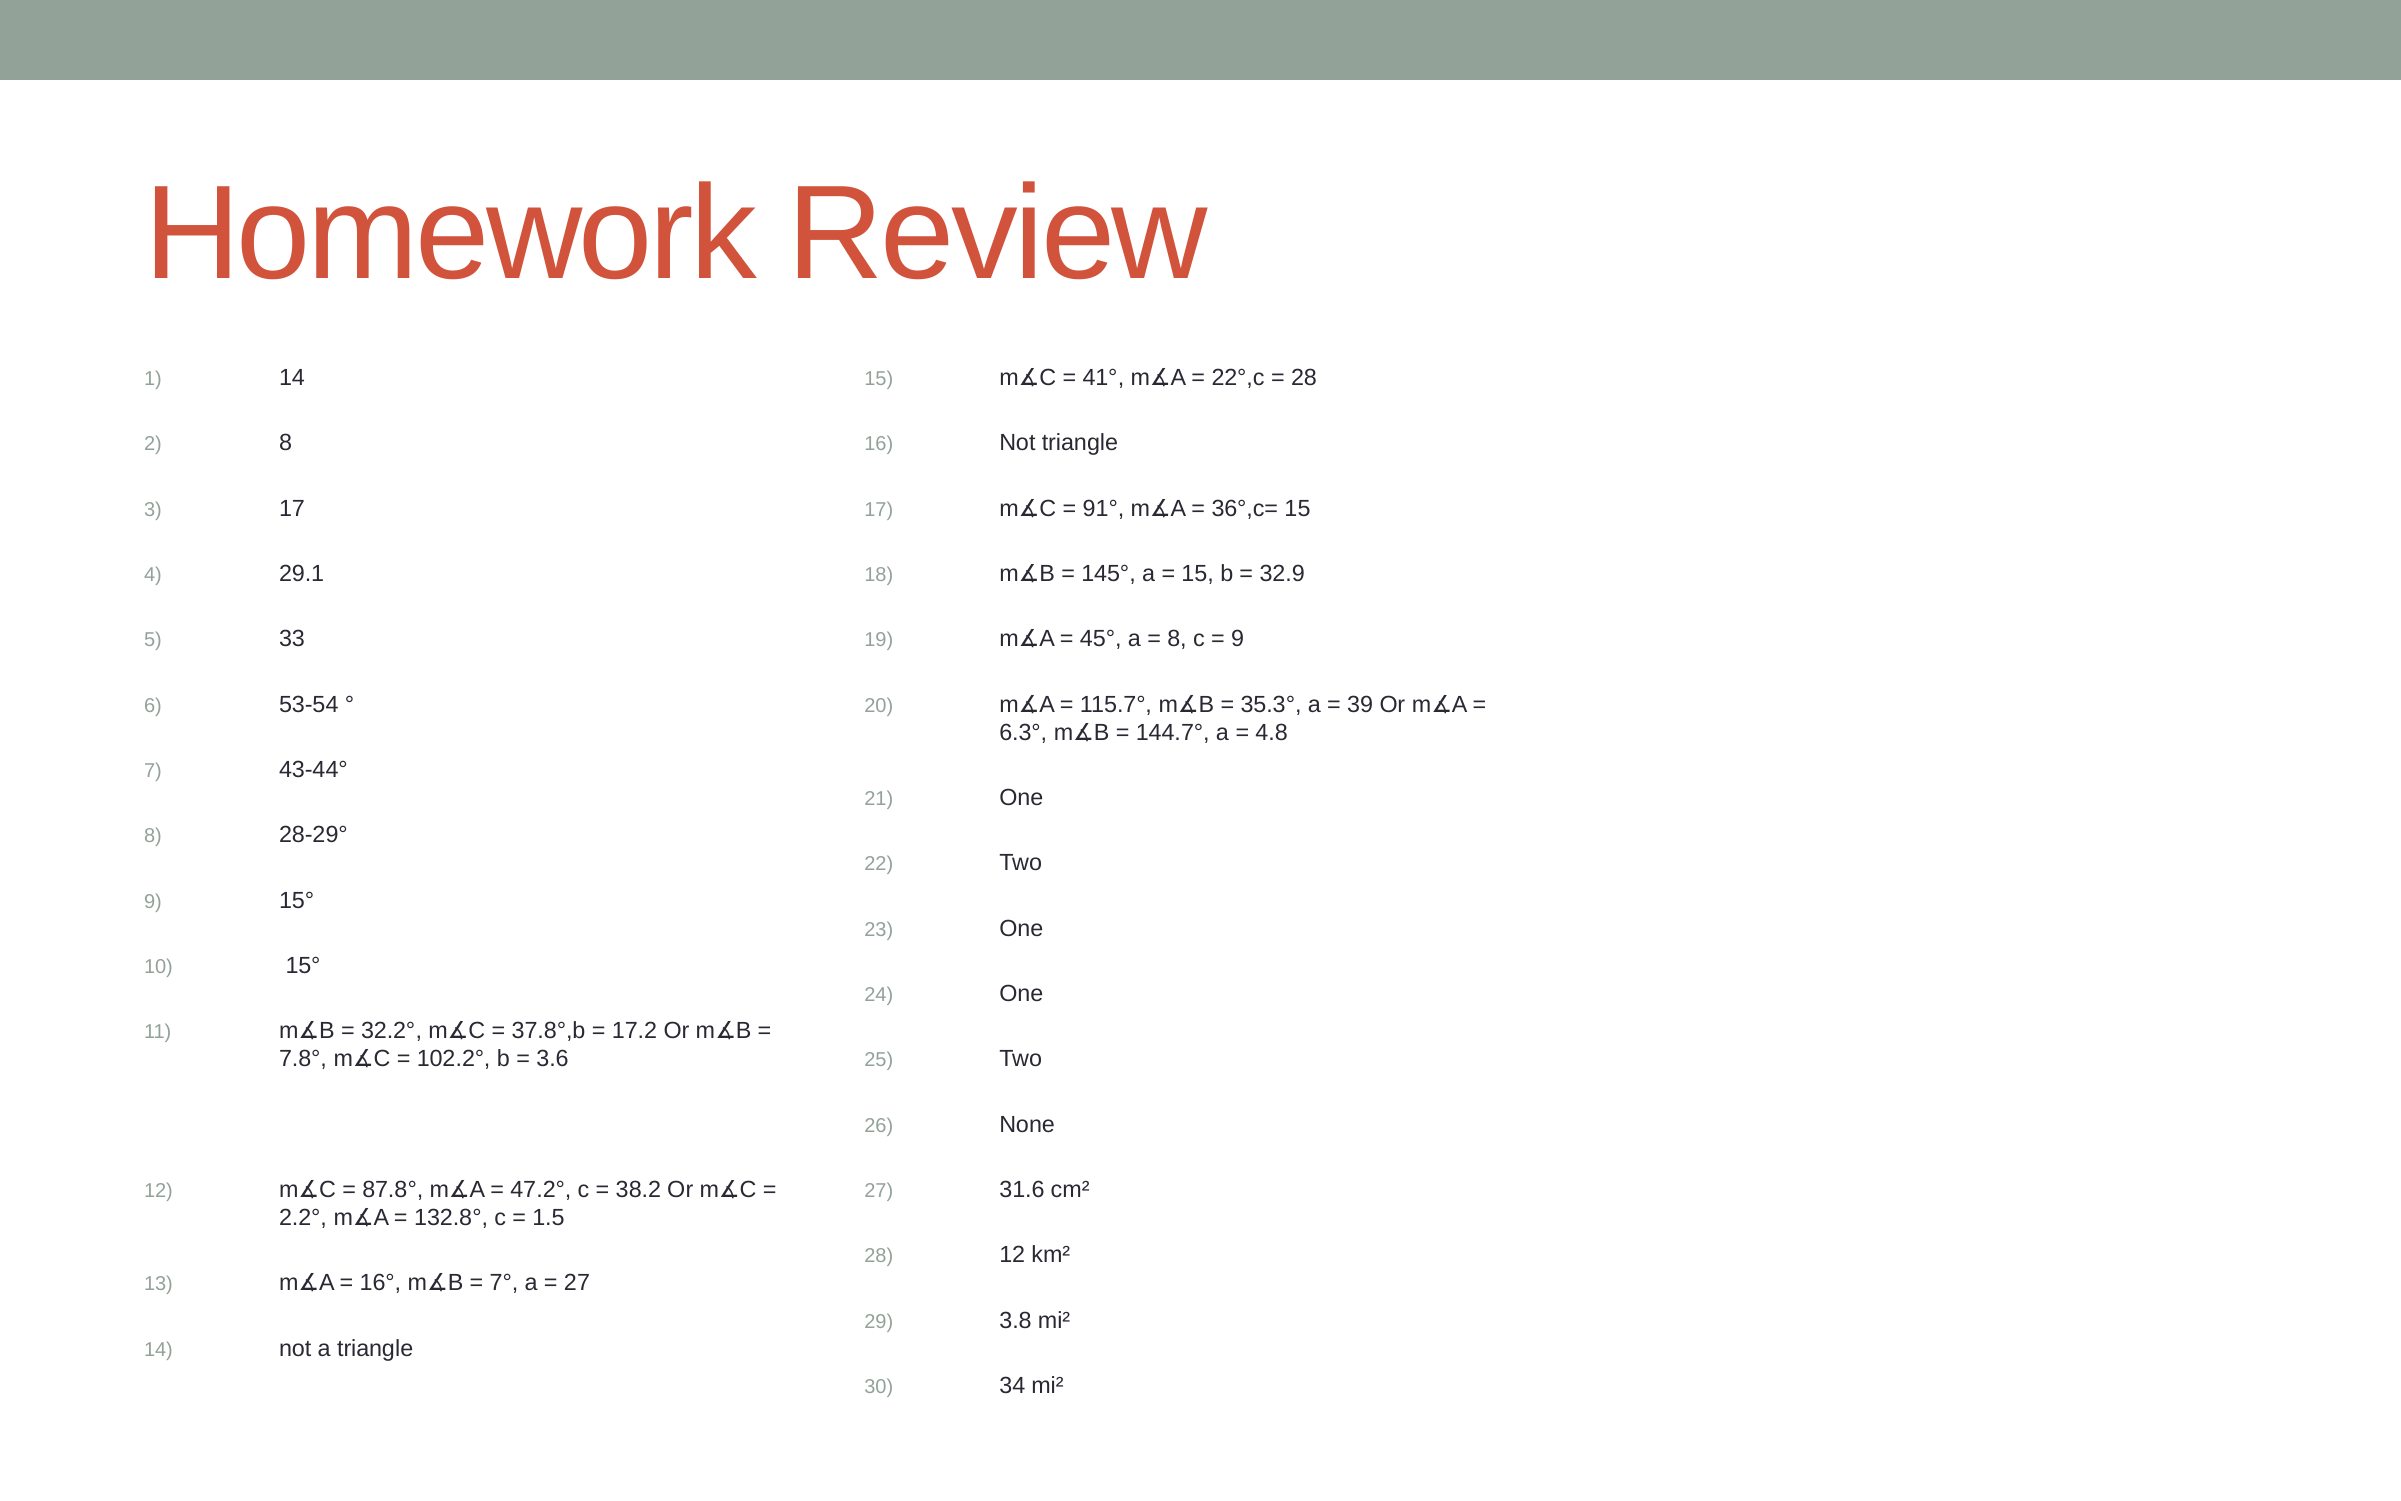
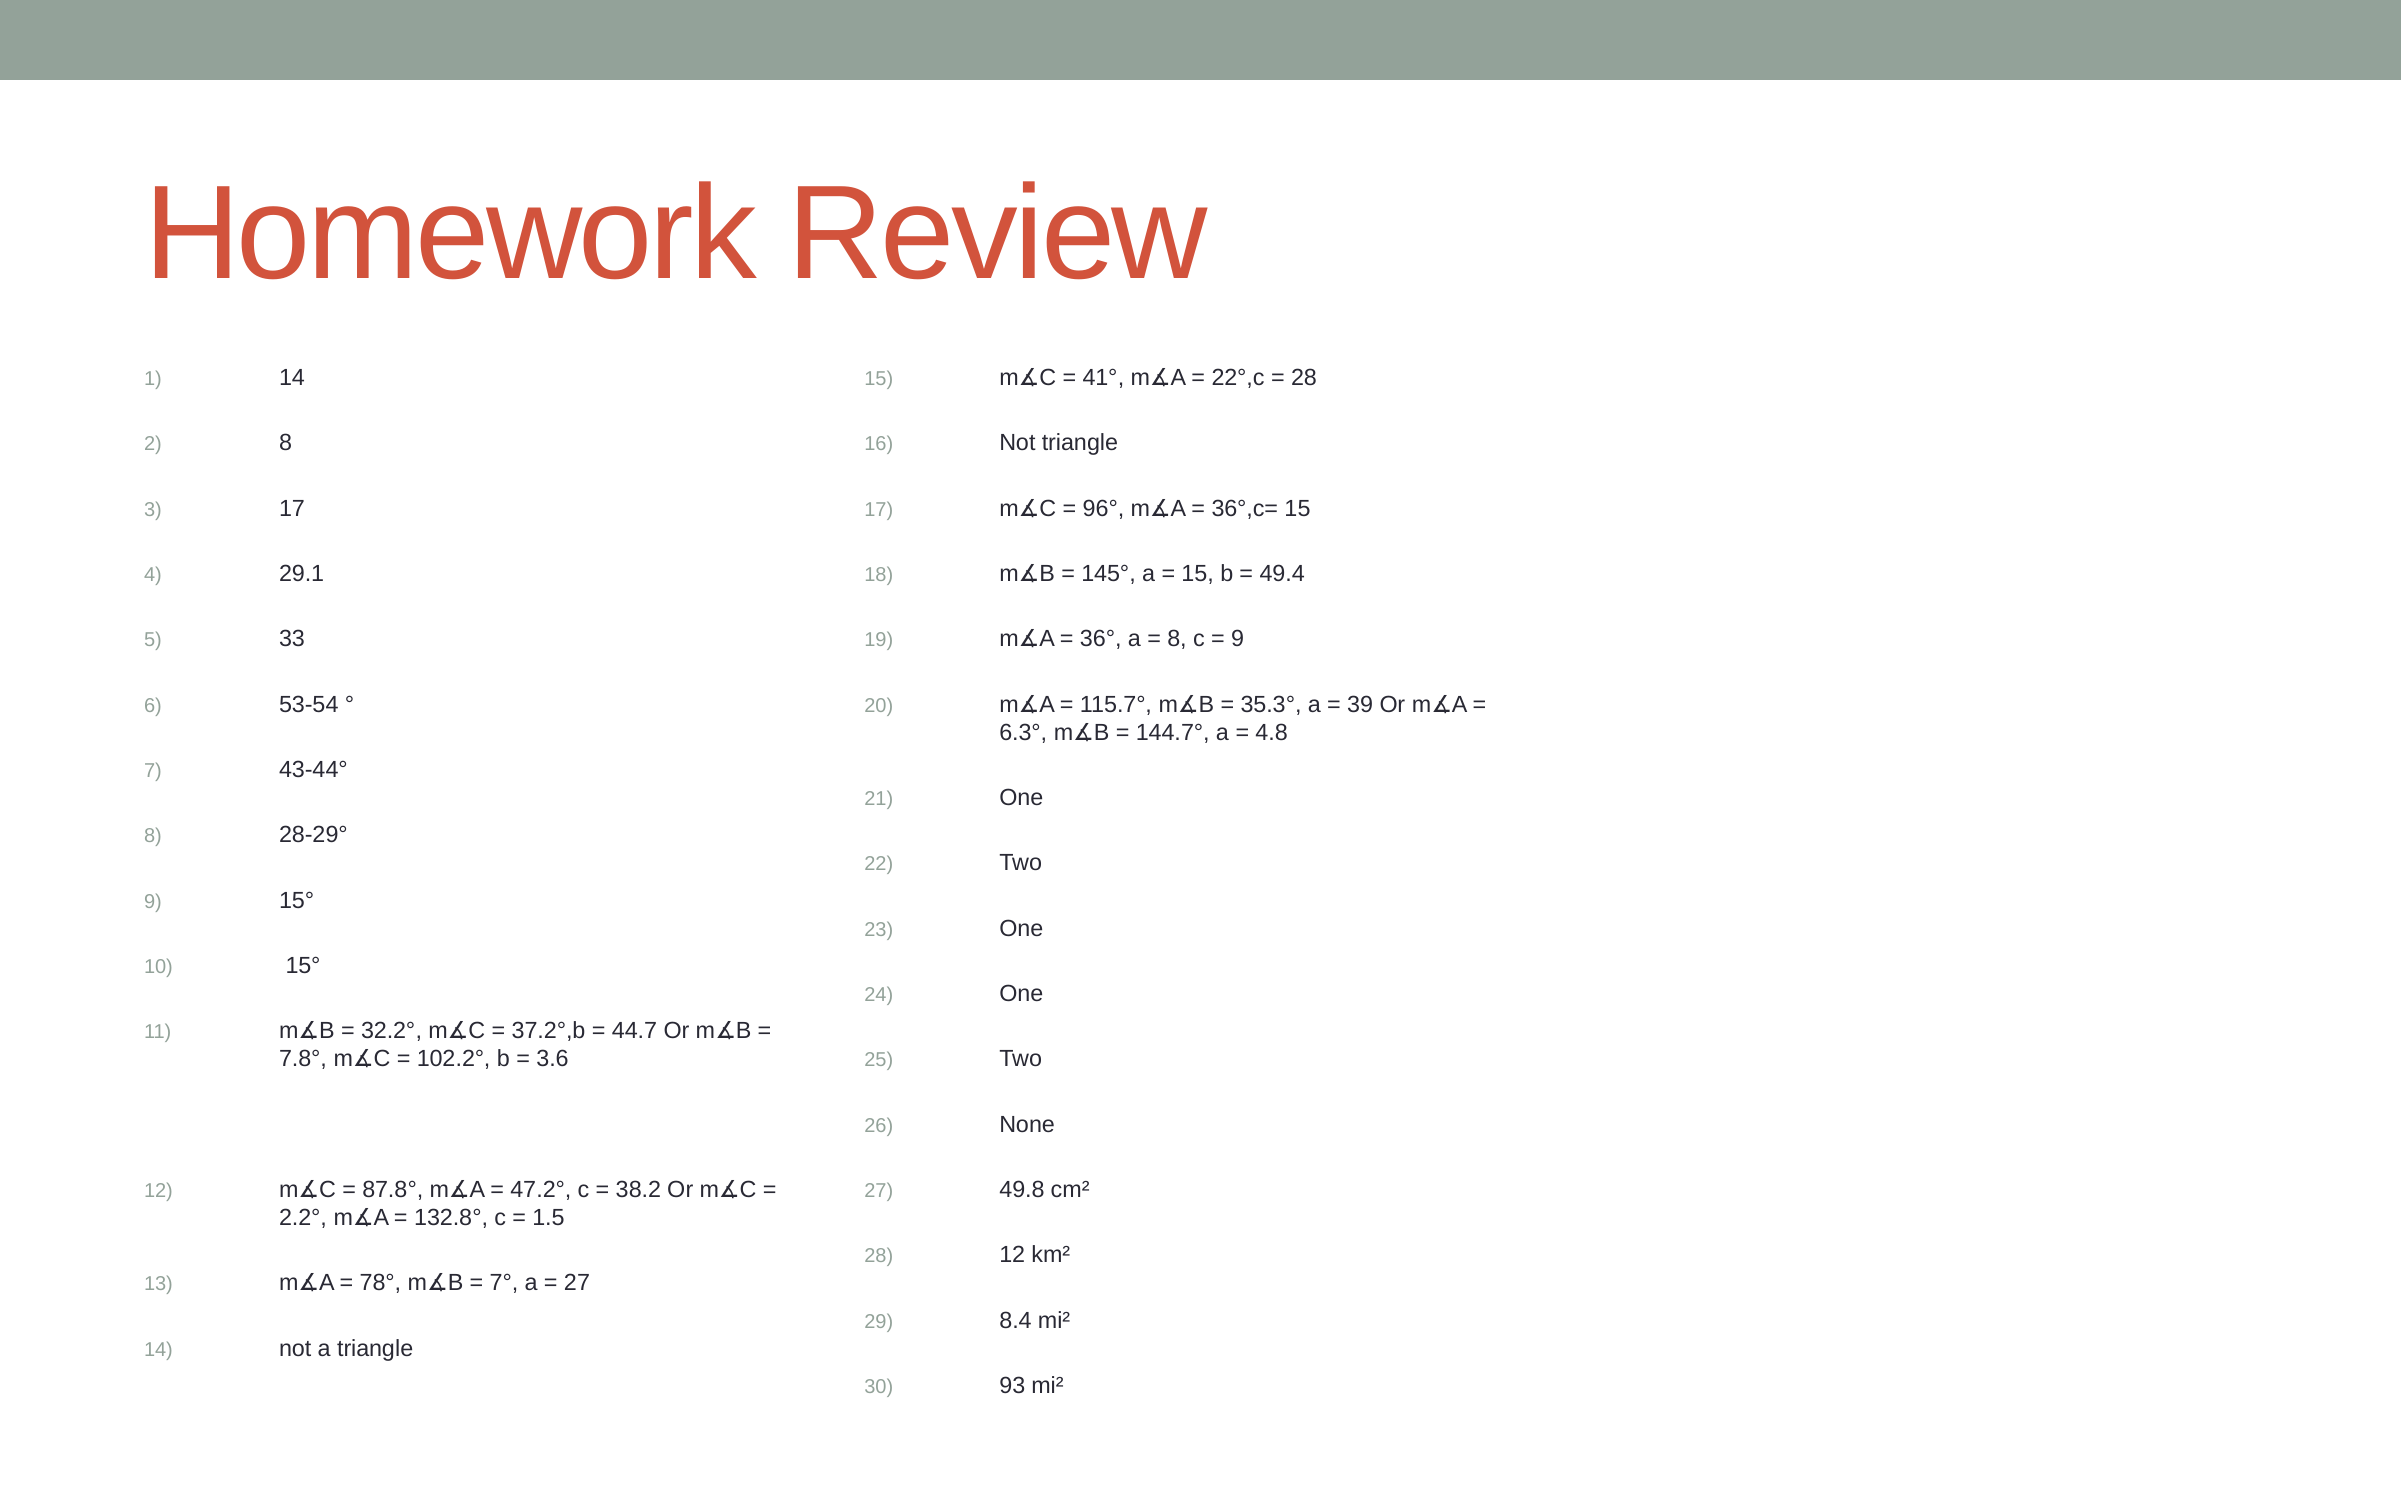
91°: 91° -> 96°
32.9: 32.9 -> 49.4
45°: 45° -> 36°
37.8°,b: 37.8°,b -> 37.2°,b
17.2: 17.2 -> 44.7
31.6: 31.6 -> 49.8
16°: 16° -> 78°
3.8: 3.8 -> 8.4
34: 34 -> 93
